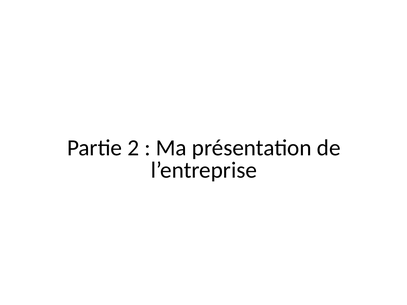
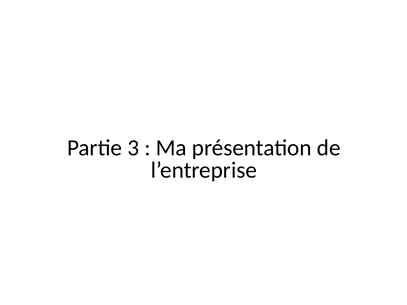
2: 2 -> 3
